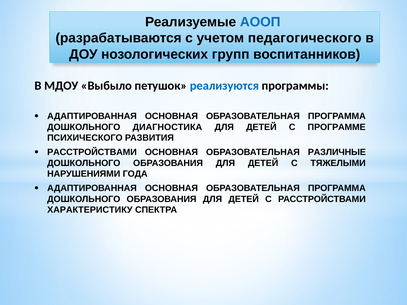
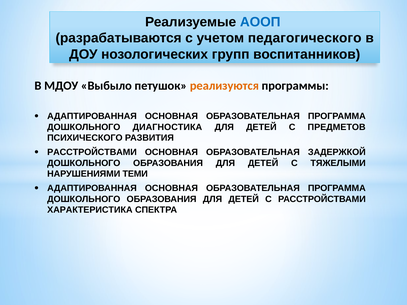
реализуются colour: blue -> orange
ПРОГРАММЕ: ПРОГРАММЕ -> ПРЕДМЕТОВ
РАЗЛИЧНЫЕ: РАЗЛИЧНЫЕ -> ЗАДЕРЖКОЙ
ГОДА: ГОДА -> ТЕМИ
ХАРАКТЕРИСТИКУ: ХАРАКТЕРИСТИКУ -> ХАРАКТЕРИСТИКА
